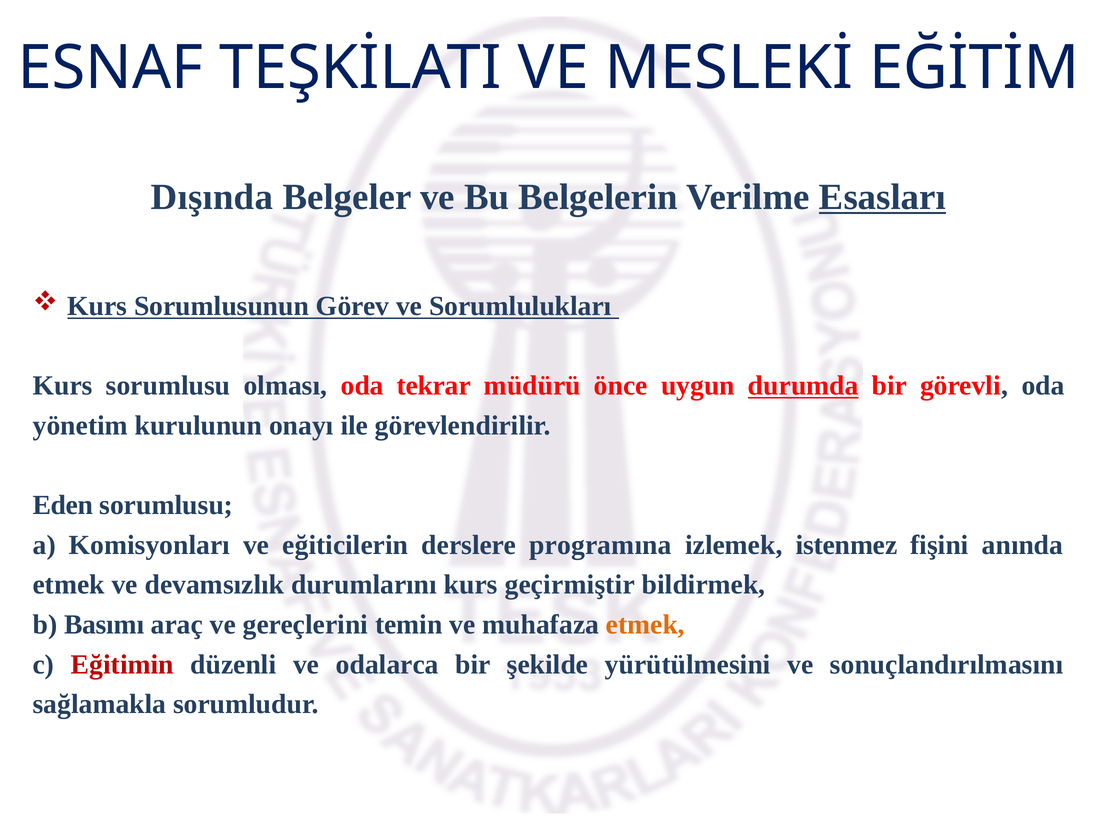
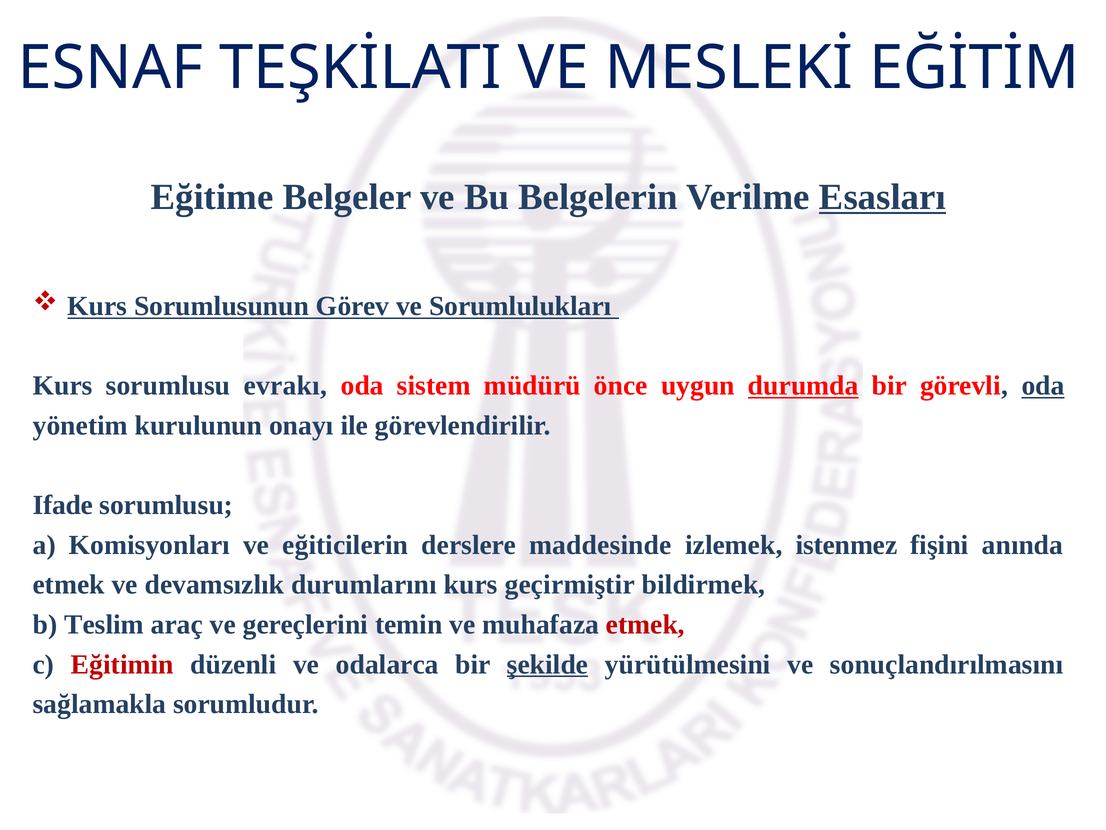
Dışında: Dışında -> Eğitime
olması: olması -> evrakı
tekrar: tekrar -> sistem
oda at (1043, 385) underline: none -> present
Eden: Eden -> Ifade
programına: programına -> maddesinde
Basımı: Basımı -> Teslim
etmek at (645, 624) colour: orange -> red
şekilde underline: none -> present
